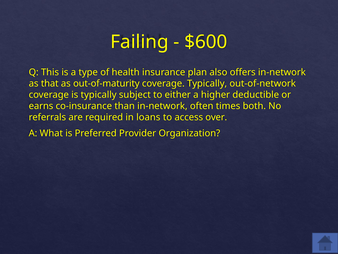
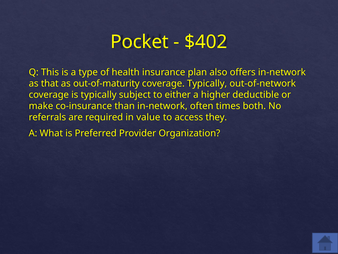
Failing: Failing -> Pocket
$600: $600 -> $402
earns: earns -> make
loans: loans -> value
over: over -> they
